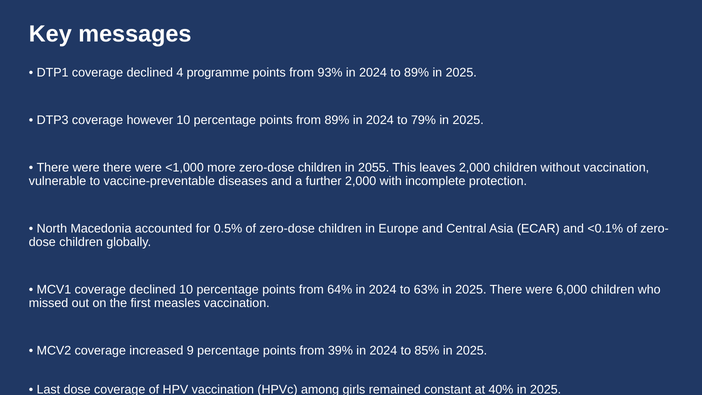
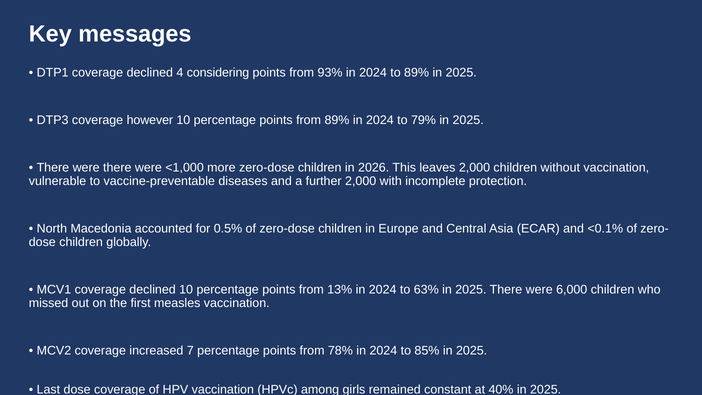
programme: programme -> considering
2055: 2055 -> 2026
64%: 64% -> 13%
9: 9 -> 7
39%: 39% -> 78%
